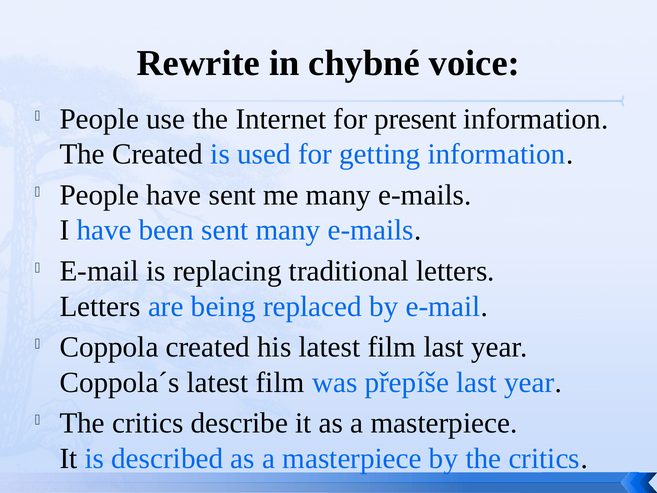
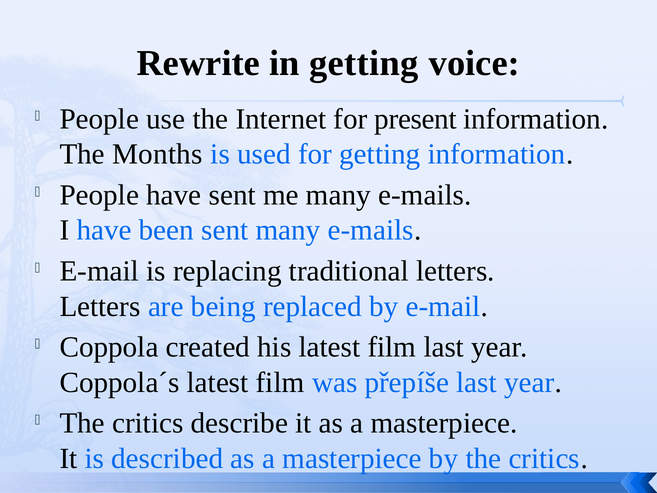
in chybné: chybné -> getting
The Created: Created -> Months
